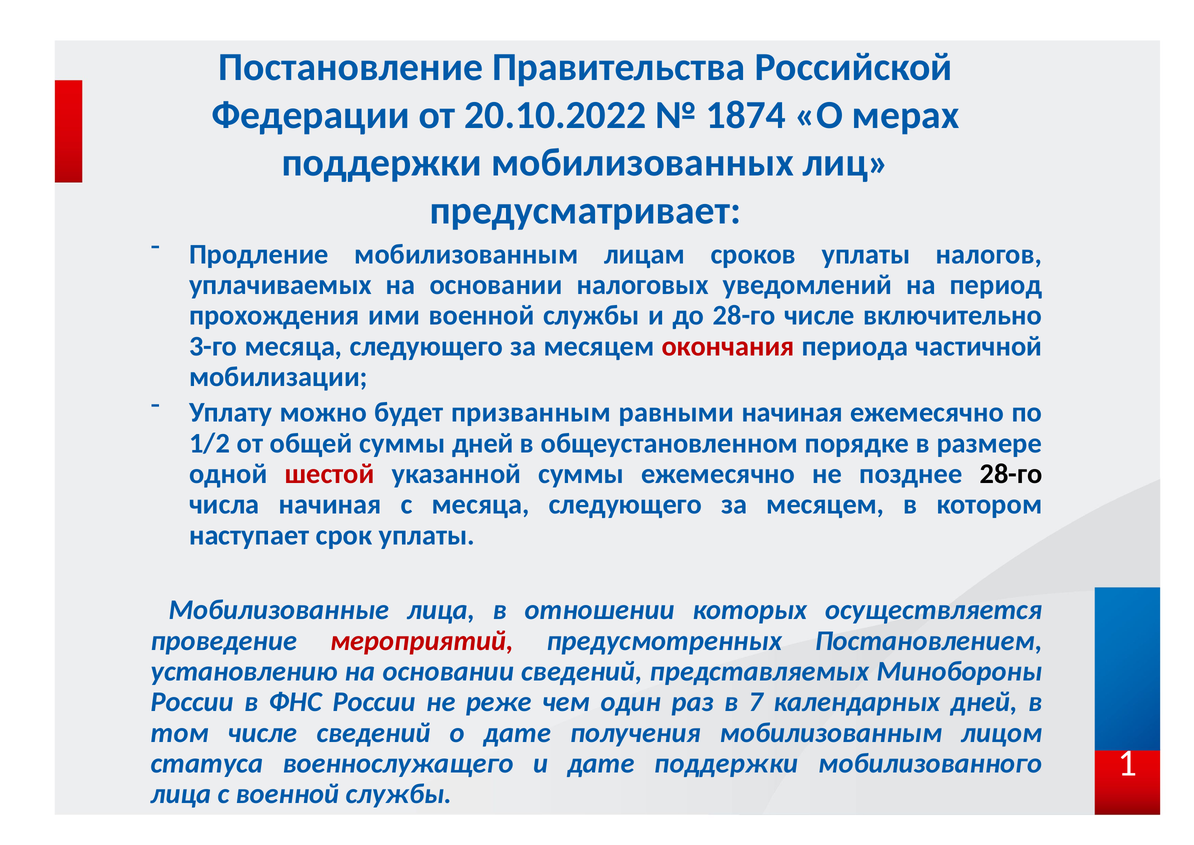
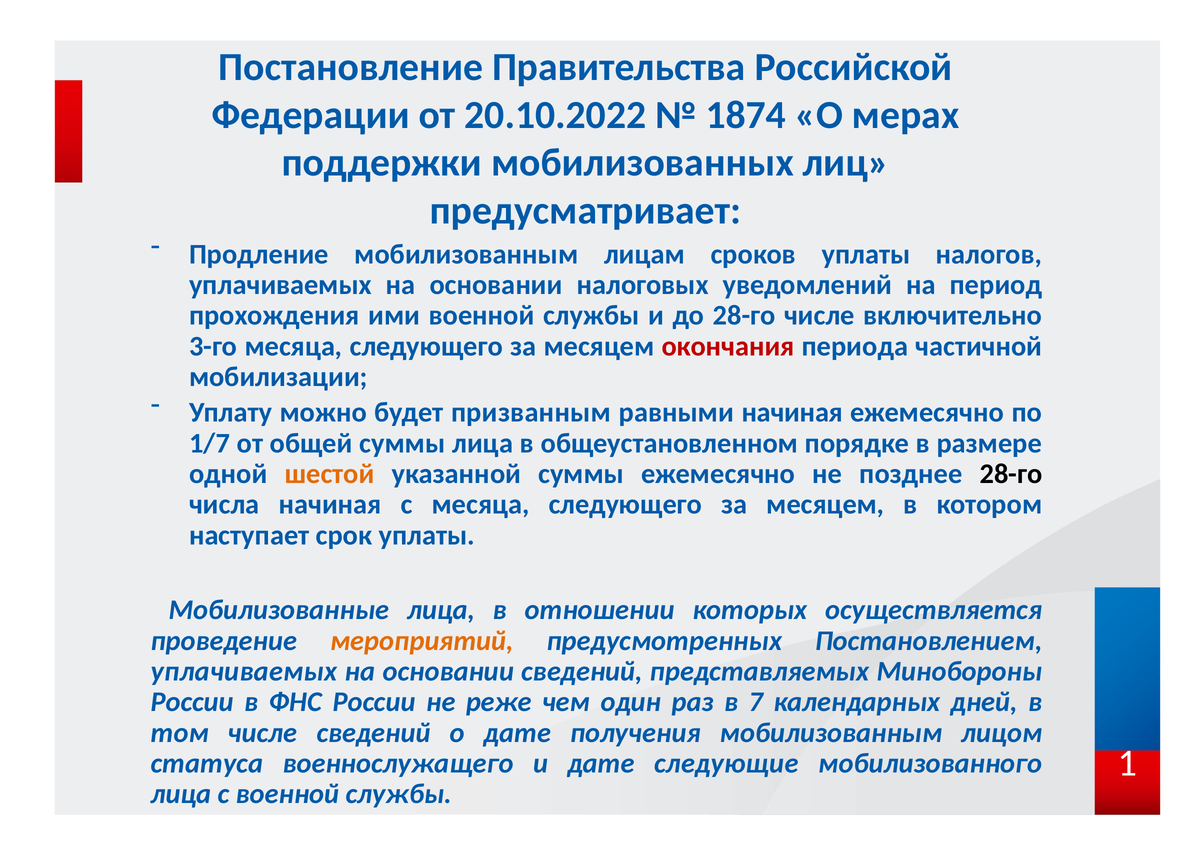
1/2: 1/2 -> 1/7
суммы дней: дней -> лица
шестой colour: red -> orange
мероприятий colour: red -> orange
установлению at (244, 671): установлению -> уплачиваемых
дате поддержки: поддержки -> следующие
